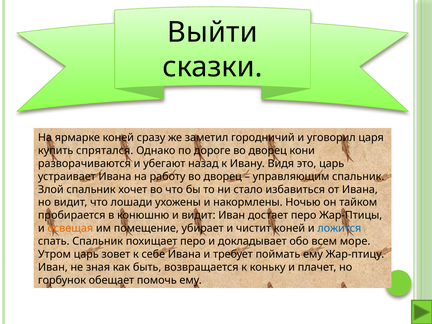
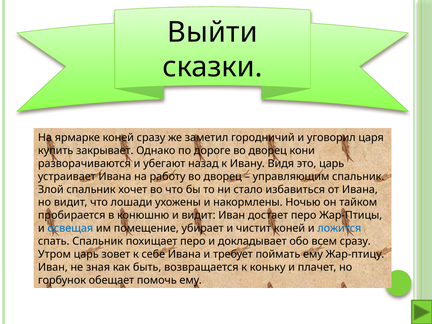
спрятался: спрятался -> закрывает
освещая colour: orange -> blue
всем море: море -> сразу
